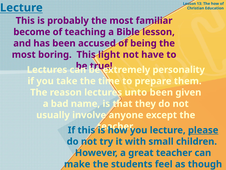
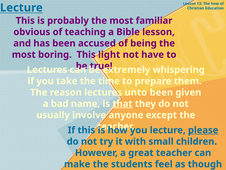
become: become -> obvious
personality: personality -> whispering
that underline: none -> present
